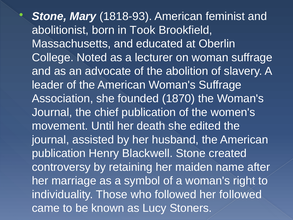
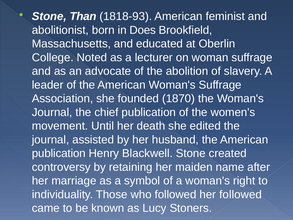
Mary: Mary -> Than
Took: Took -> Does
